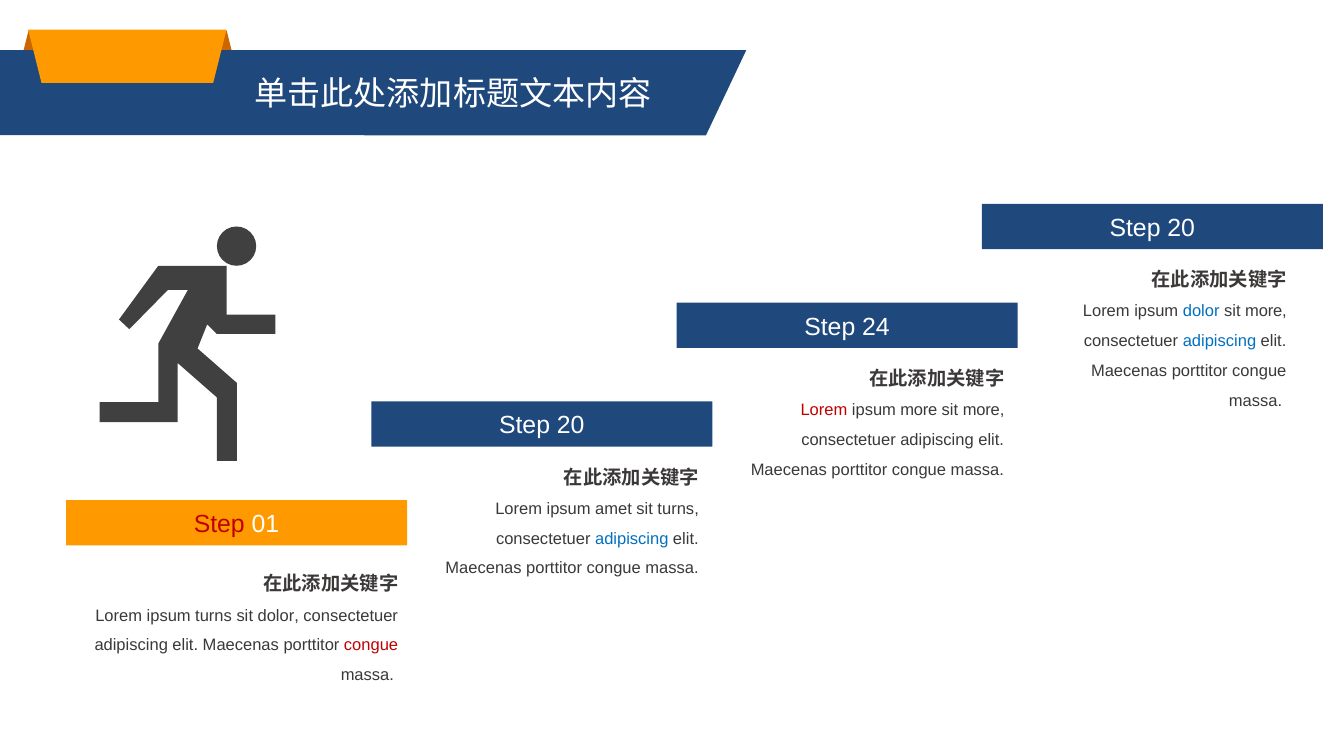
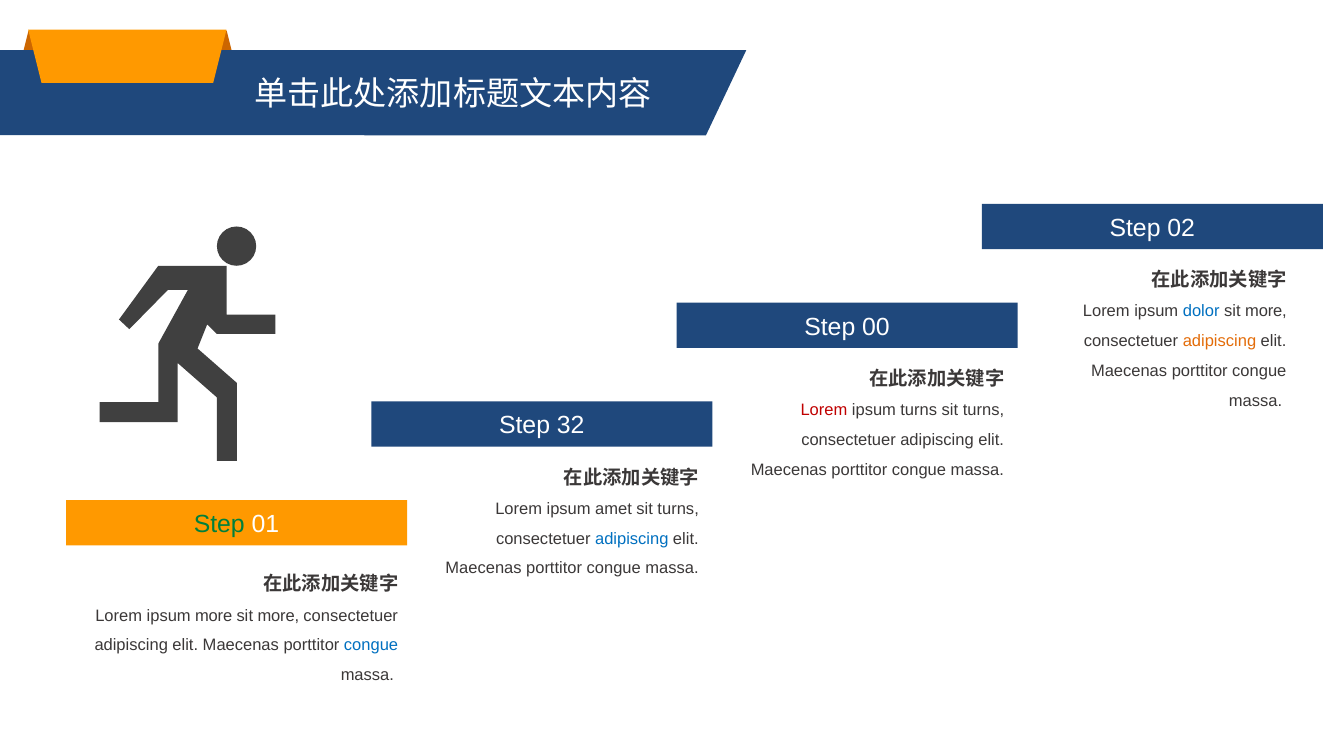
20 at (1181, 228): 20 -> 02
24: 24 -> 00
adipiscing at (1219, 341) colour: blue -> orange
ipsum more: more -> turns
more at (984, 410): more -> turns
20 at (571, 426): 20 -> 32
Step at (219, 525) colour: red -> green
ipsum turns: turns -> more
dolor at (278, 616): dolor -> more
congue at (371, 646) colour: red -> blue
